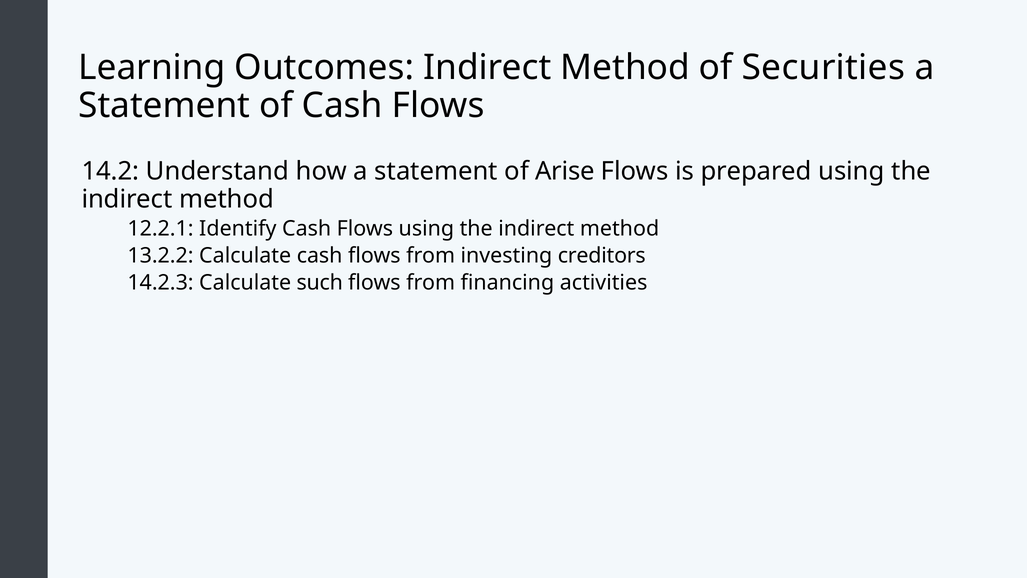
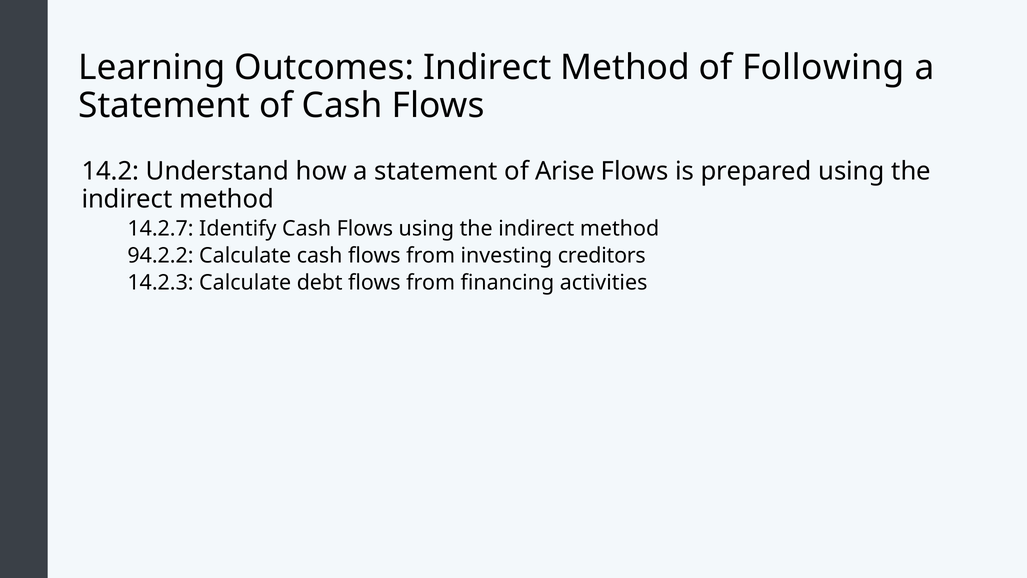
Securities: Securities -> Following
12.2.1: 12.2.1 -> 14.2.7
13.2.2: 13.2.2 -> 94.2.2
such: such -> debt
